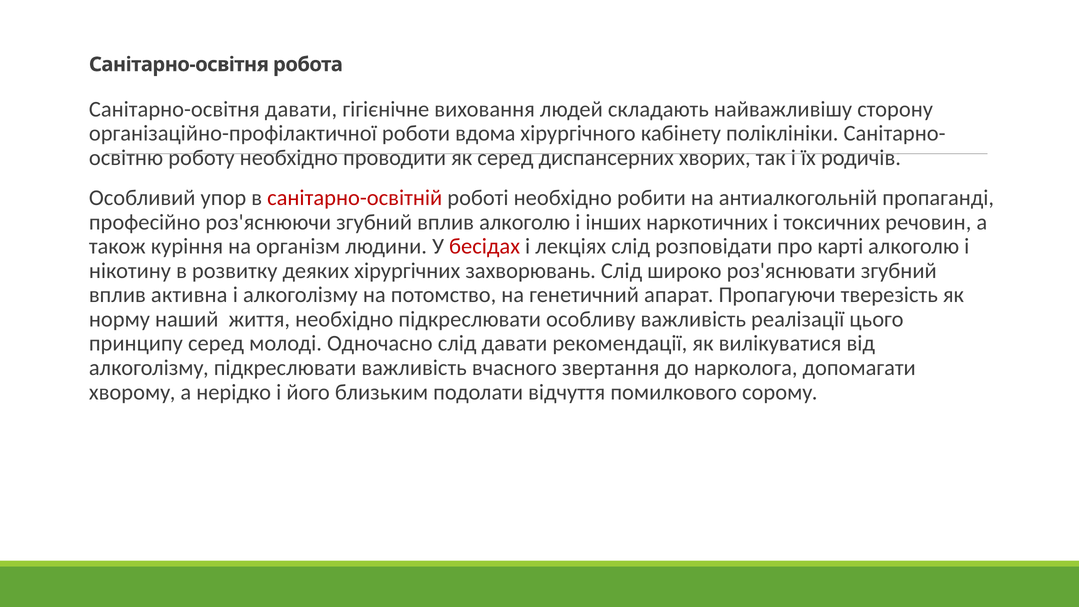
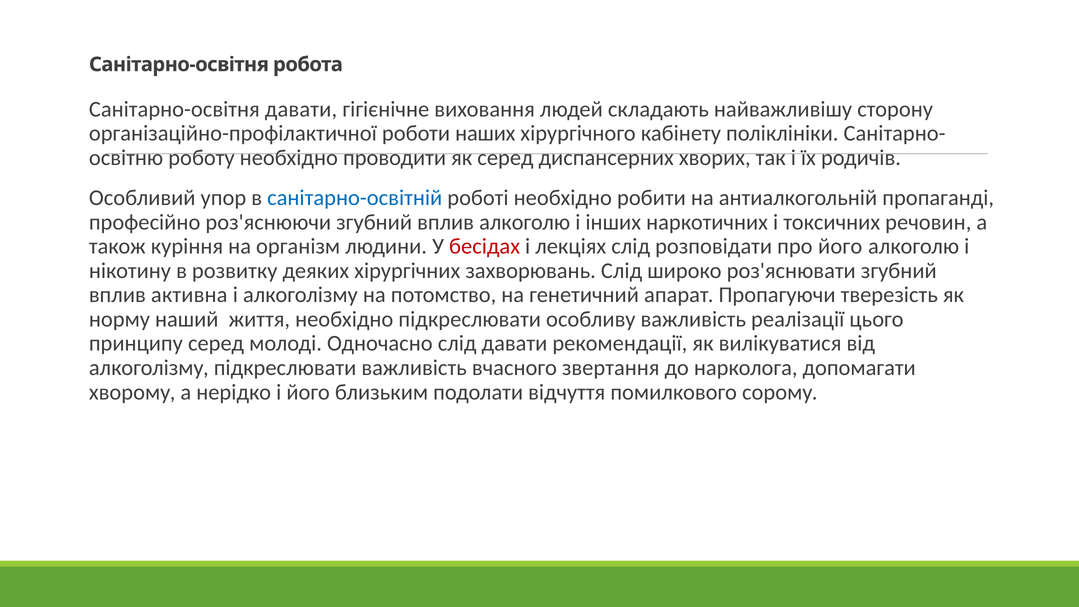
вдома: вдома -> наших
санітарно-освітній colour: red -> blue
про карті: карті -> його
